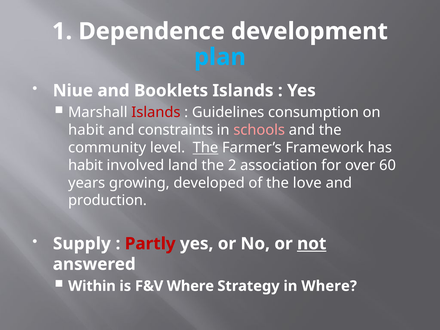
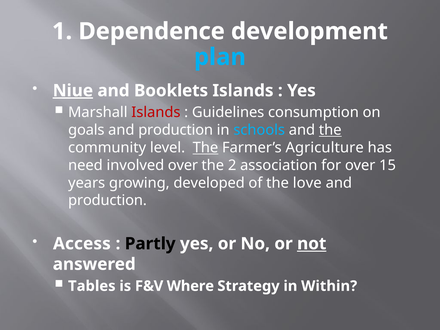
Niue underline: none -> present
habit at (86, 130): habit -> goals
constraints at (176, 130): constraints -> production
schools colour: pink -> light blue
the at (330, 130) underline: none -> present
Framework: Framework -> Agriculture
habit at (85, 165): habit -> need
involved land: land -> over
60: 60 -> 15
Supply: Supply -> Access
Partly colour: red -> black
Within: Within -> Tables
in Where: Where -> Within
